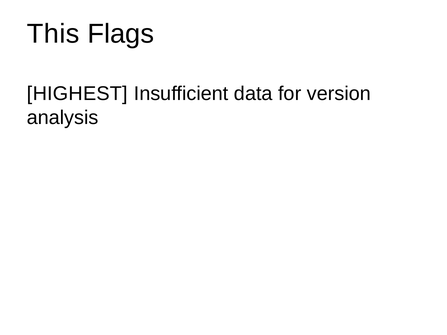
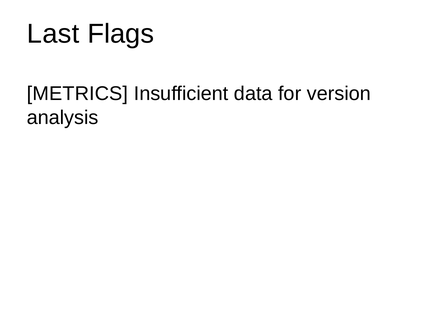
This: This -> Last
HIGHEST: HIGHEST -> METRICS
